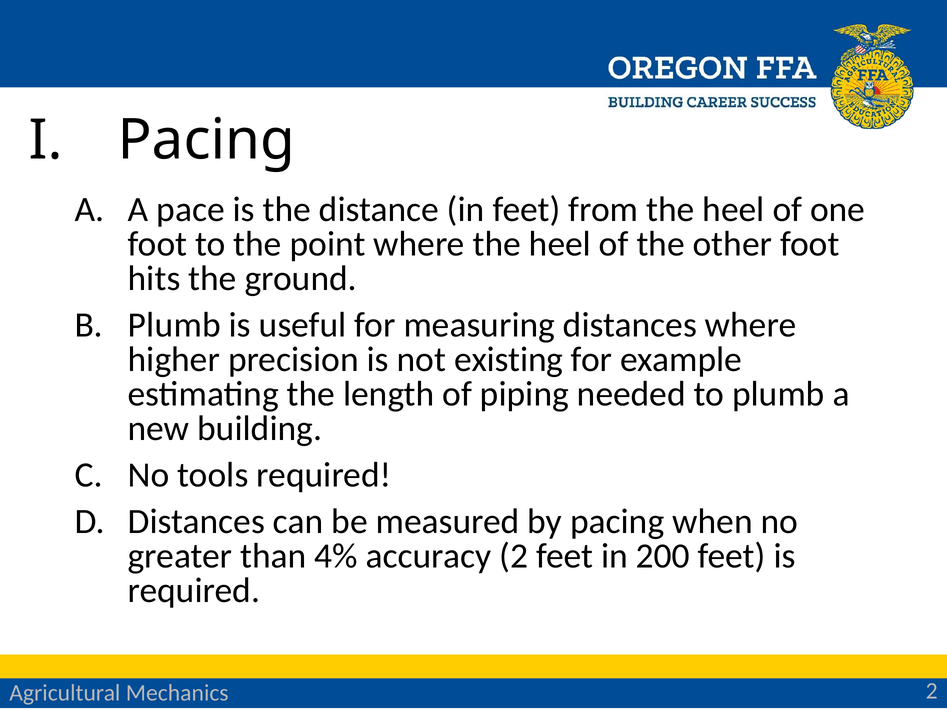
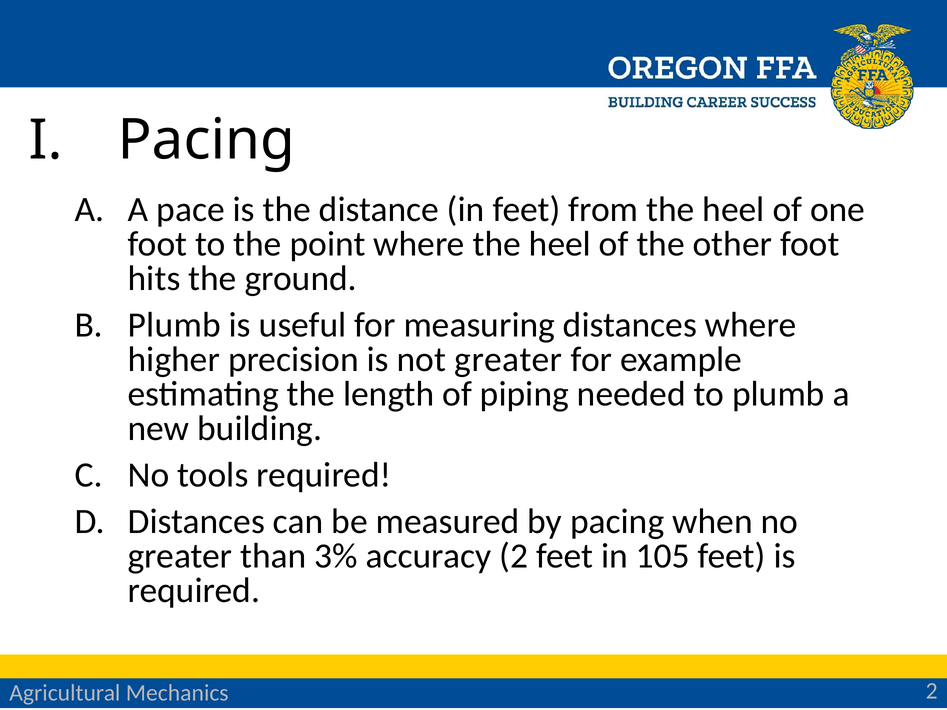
not existing: existing -> greater
4%: 4% -> 3%
200: 200 -> 105
